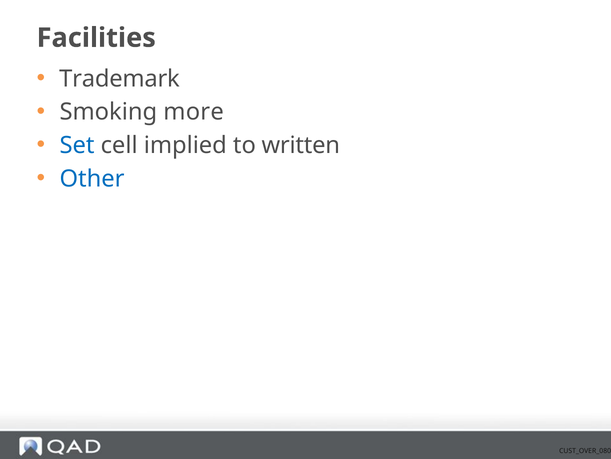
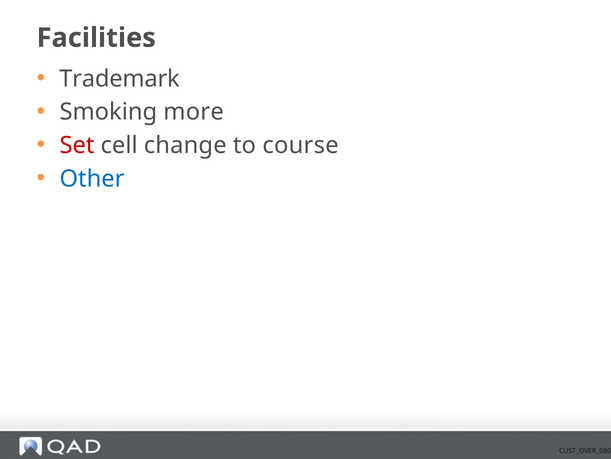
Set colour: blue -> red
implied: implied -> change
written: written -> course
